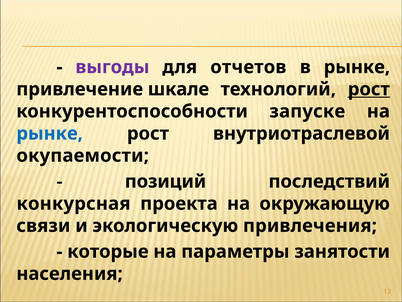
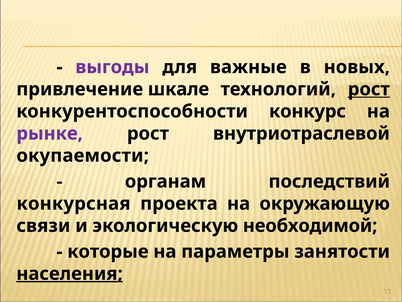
отчетов: отчетов -> важные
в рынке: рынке -> новых
запуске: запуске -> конкурс
рынке at (50, 133) colour: blue -> purple
позиций: позиций -> органам
привлечения: привлечения -> необходимой
населения underline: none -> present
